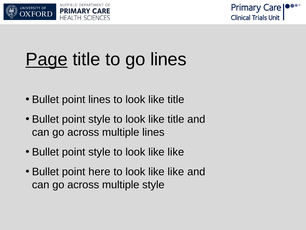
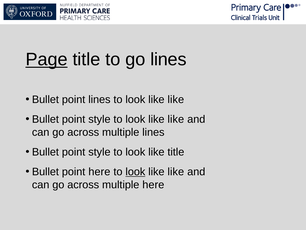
title at (176, 99): title -> like
title at (176, 119): title -> like
like at (176, 152): like -> title
look at (135, 172) underline: none -> present
multiple style: style -> here
